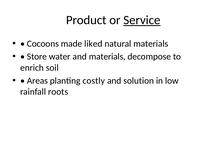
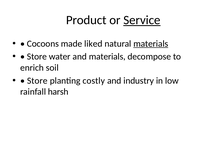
materials at (151, 44) underline: none -> present
Areas at (37, 81): Areas -> Store
solution: solution -> industry
roots: roots -> harsh
